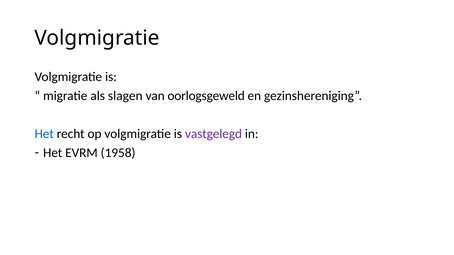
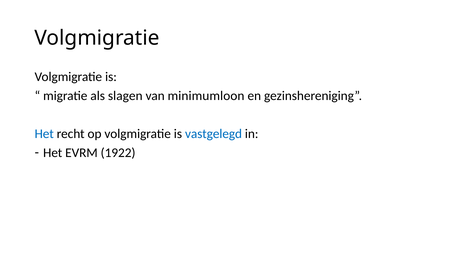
oorlogsgeweld: oorlogsgeweld -> minimumloon
vastgelegd colour: purple -> blue
1958: 1958 -> 1922
